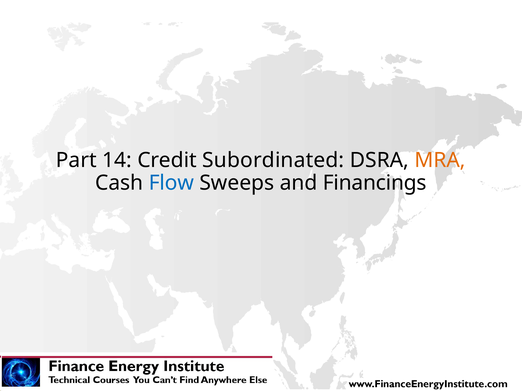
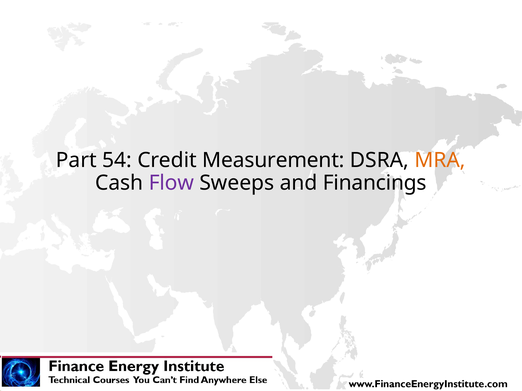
14: 14 -> 54
Subordinated: Subordinated -> Measurement
Flow colour: blue -> purple
